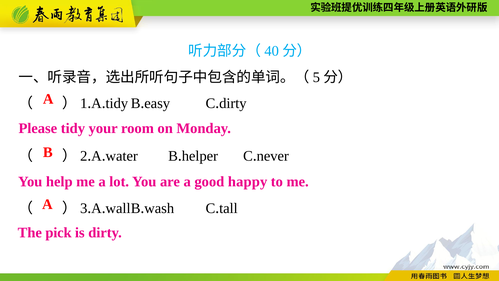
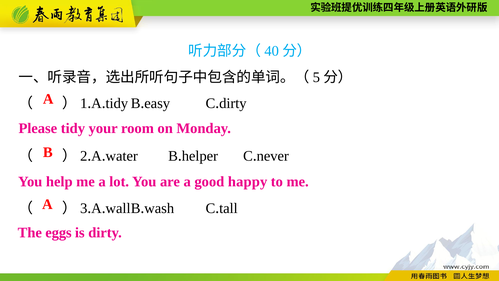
pick: pick -> eggs
